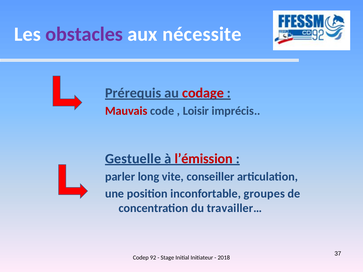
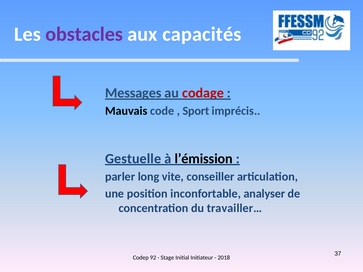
nécessite: nécessite -> capacités
Prérequis: Prérequis -> Messages
Mauvais colour: red -> black
Loisir: Loisir -> Sport
l’émission colour: red -> black
groupes: groupes -> analyser
